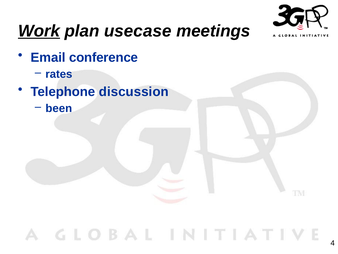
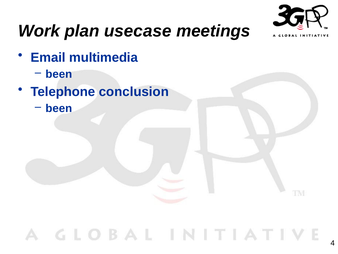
Work underline: present -> none
conference: conference -> multimedia
rates at (59, 74): rates -> been
discussion: discussion -> conclusion
